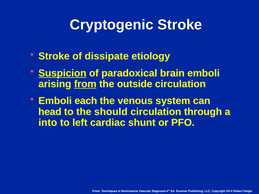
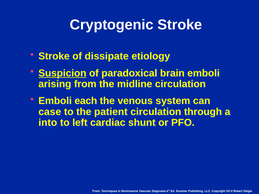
from at (85, 84) underline: present -> none
outside: outside -> midline
head: head -> case
should: should -> patient
